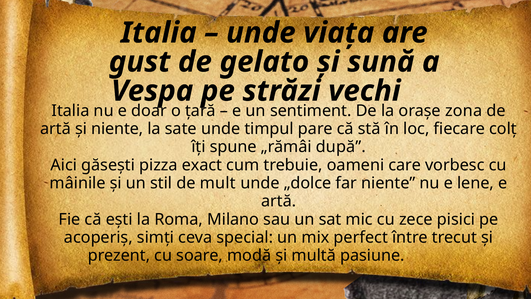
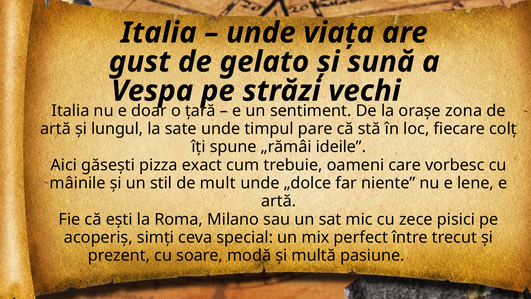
și niente: niente -> lungul
după: după -> ideile
